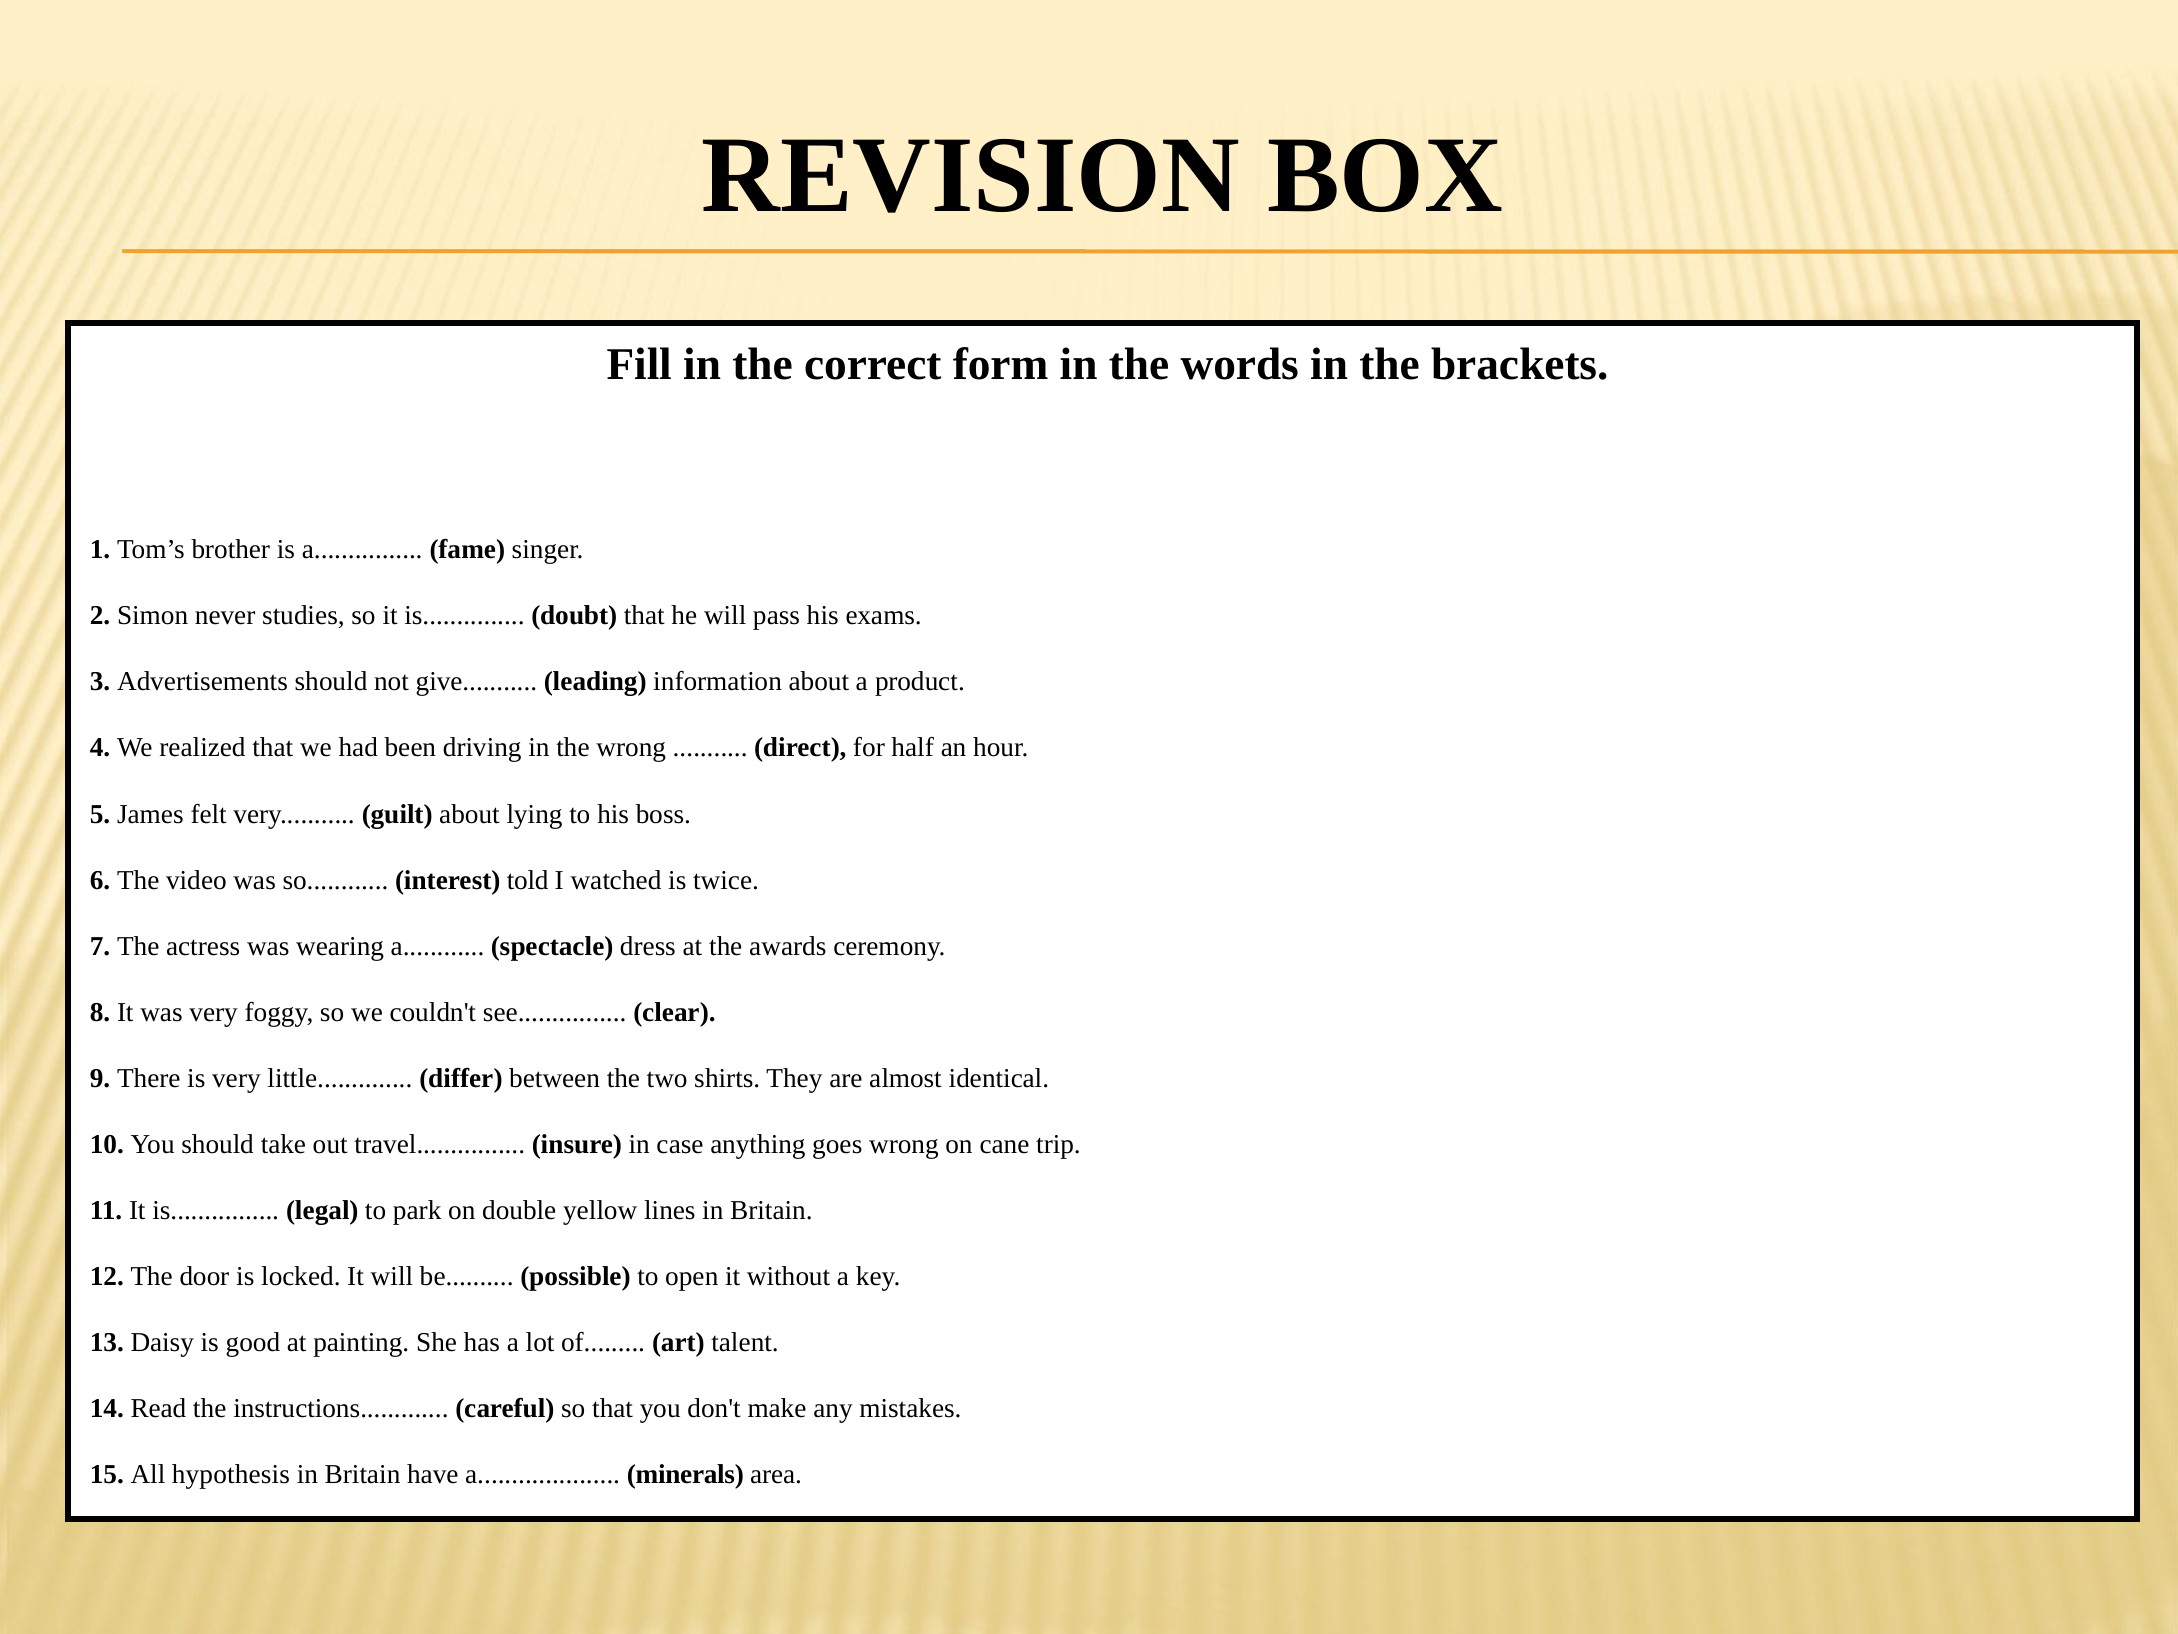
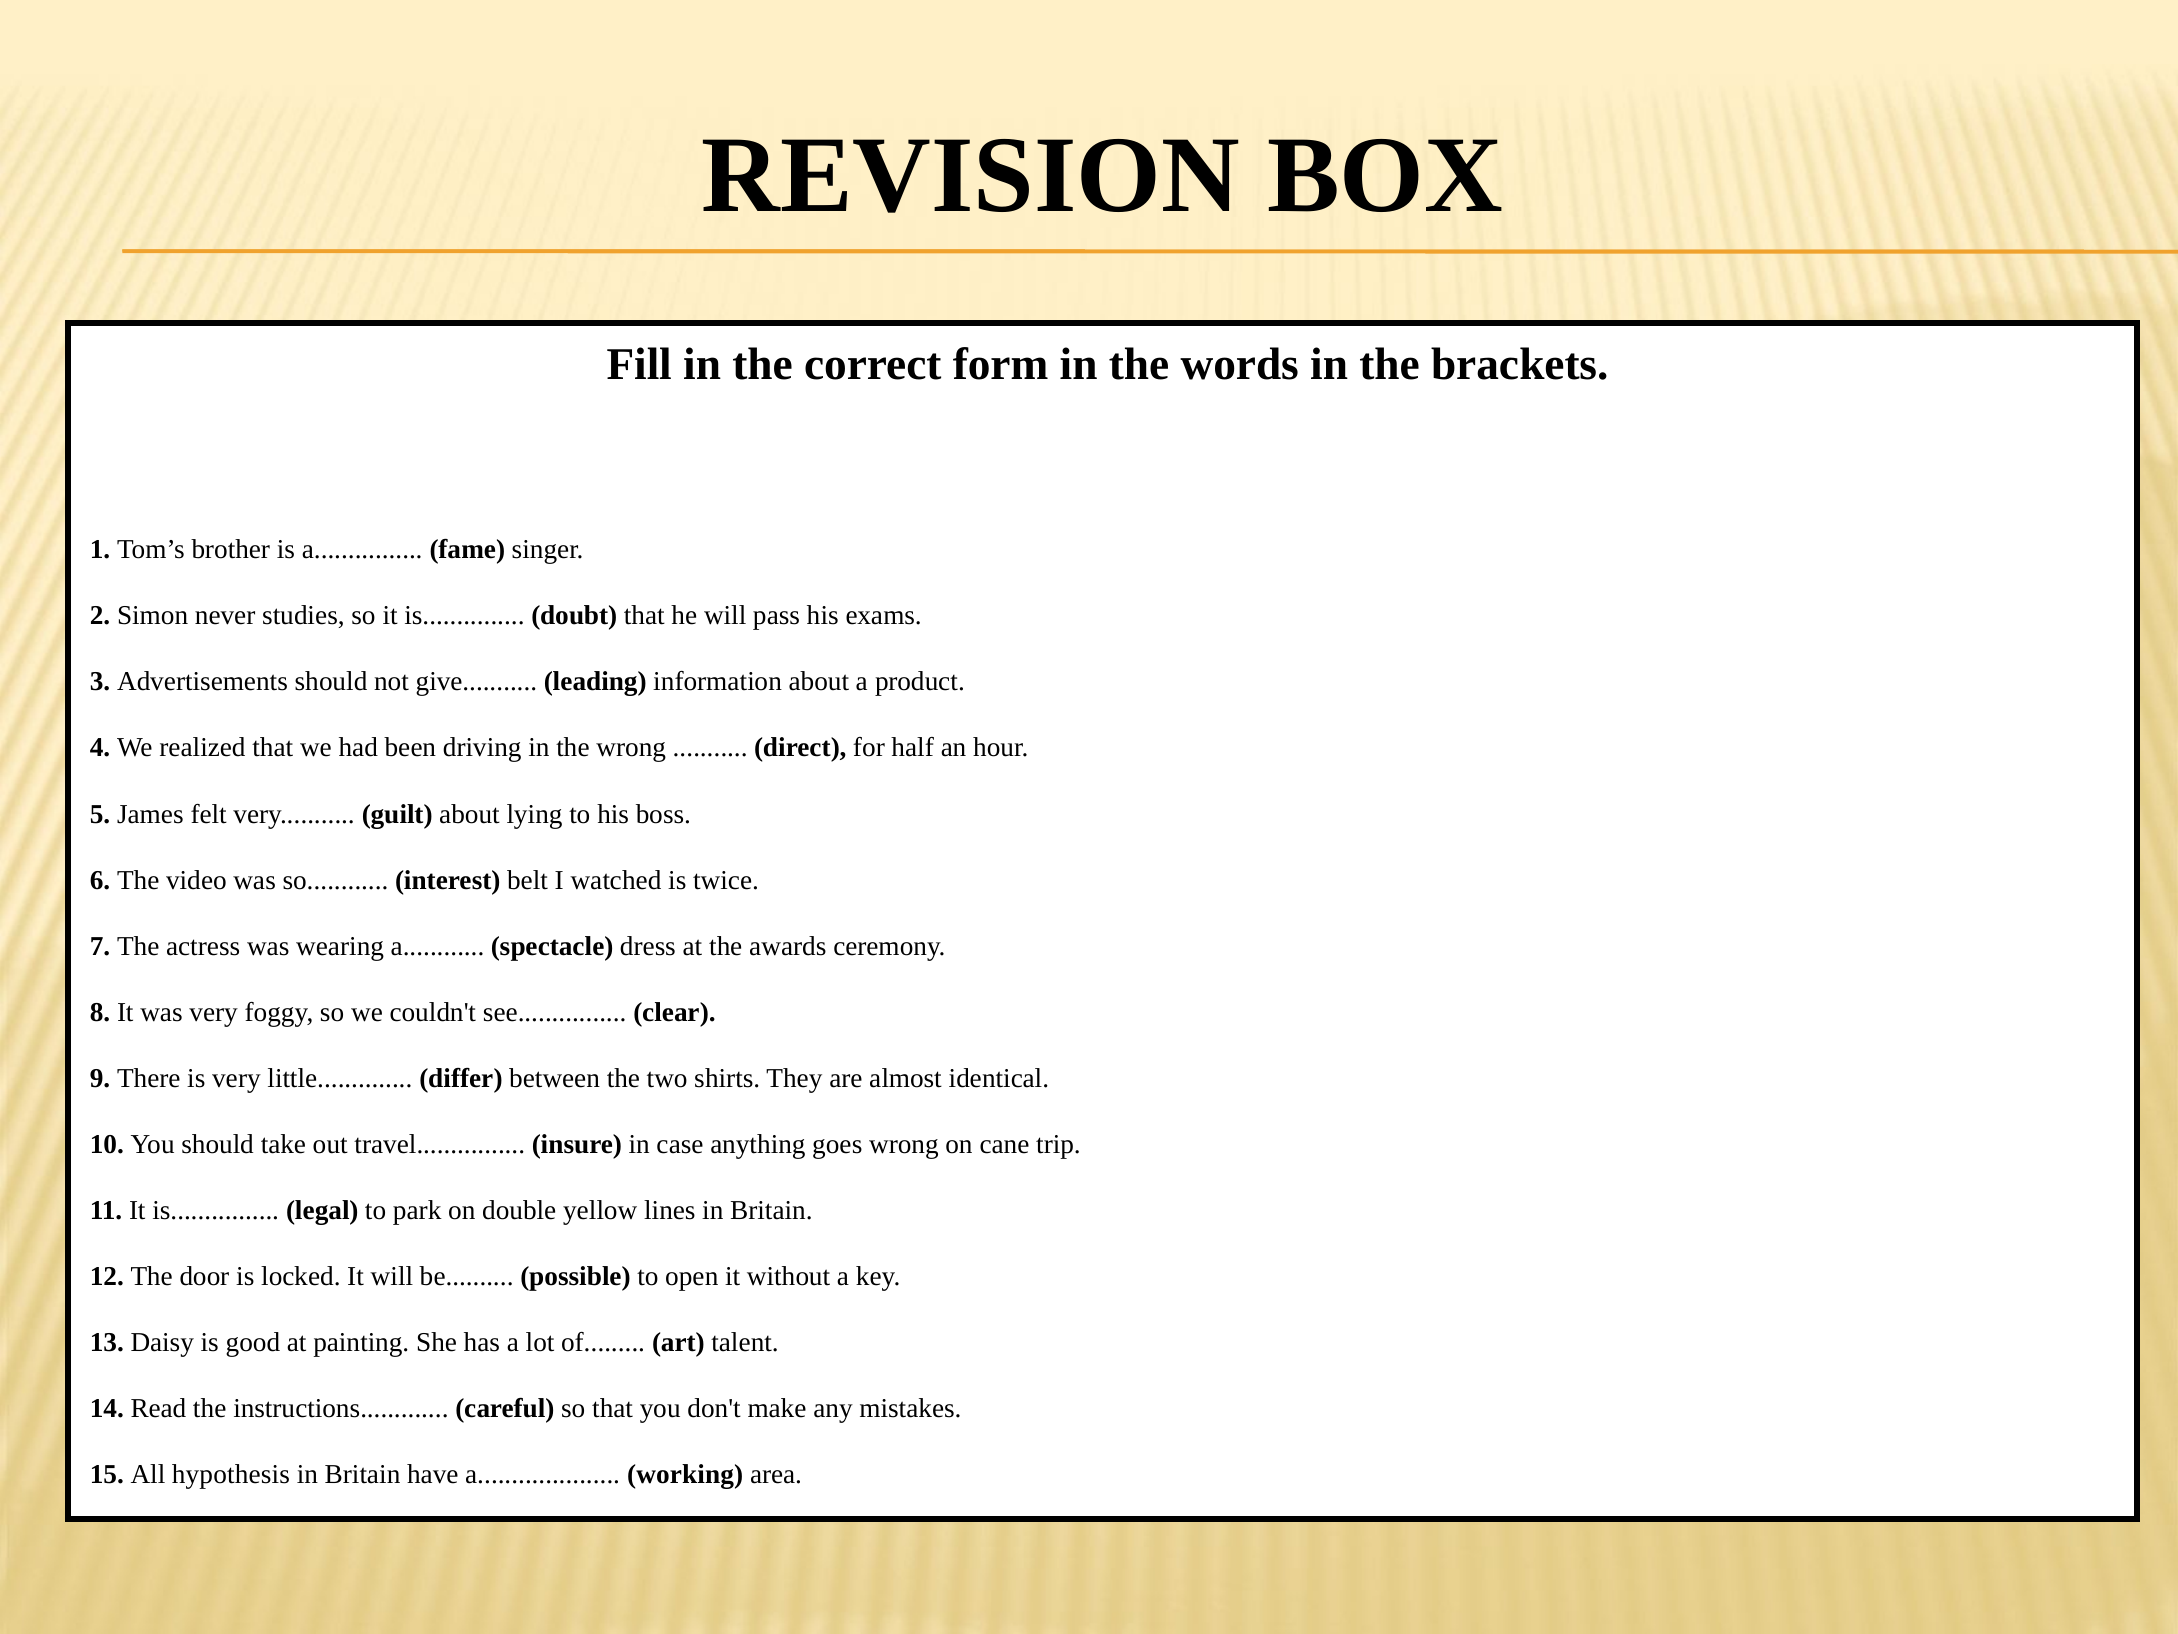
told: told -> belt
minerals: minerals -> working
